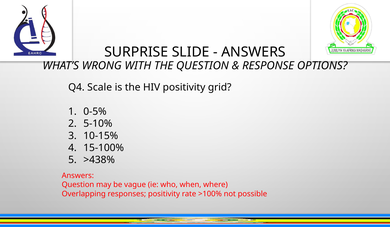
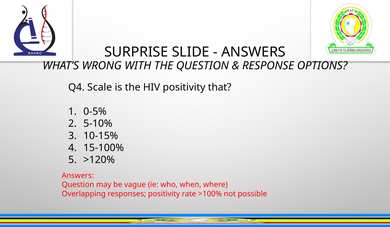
grid: grid -> that
>438%: >438% -> >120%
